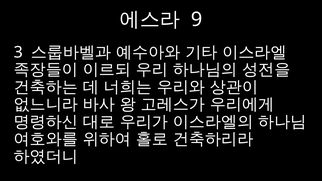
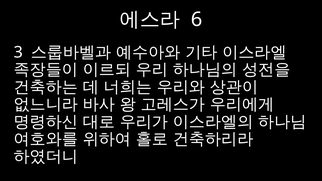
9: 9 -> 6
